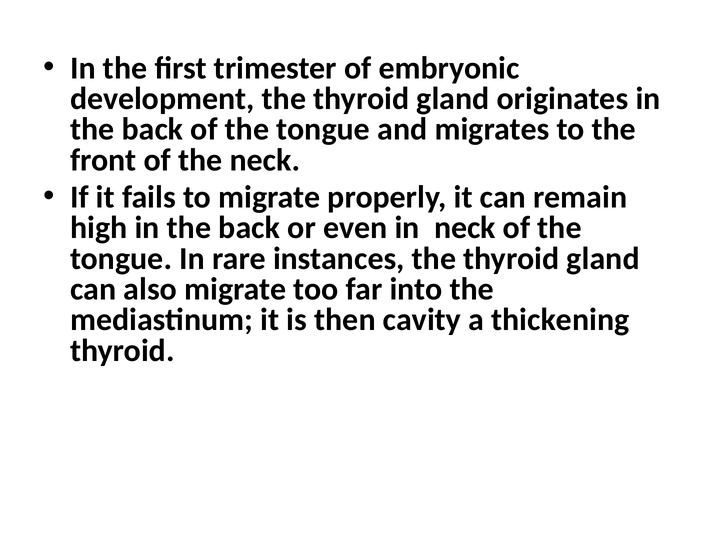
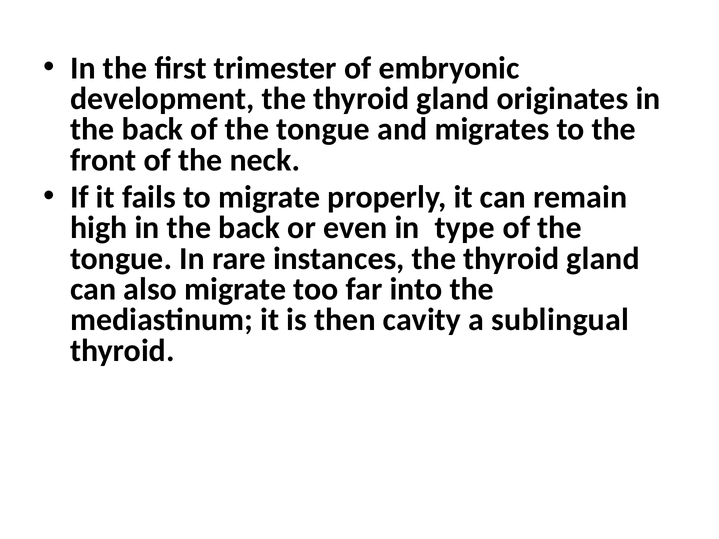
in neck: neck -> type
thickening: thickening -> sublingual
